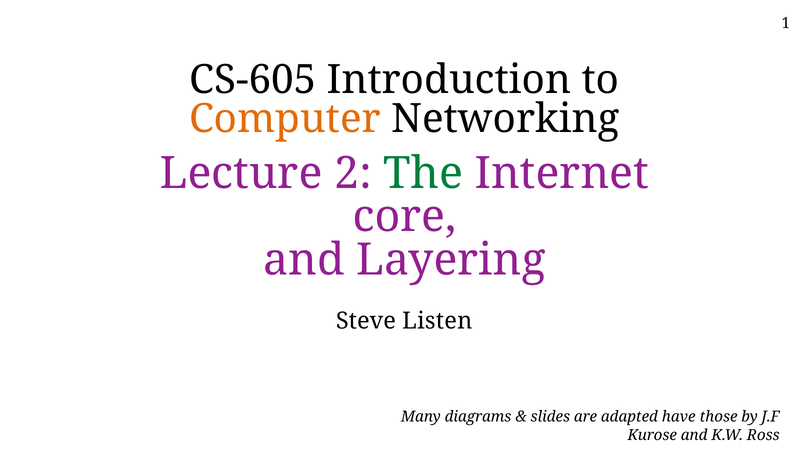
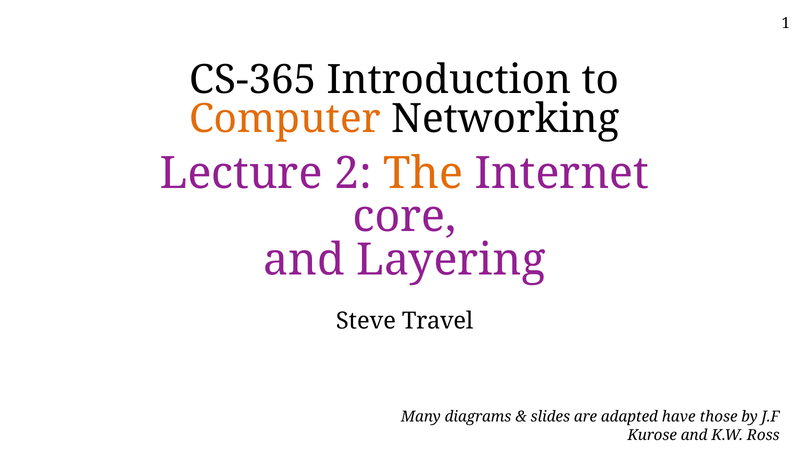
CS-605: CS-605 -> CS-365
The colour: green -> orange
Listen: Listen -> Travel
